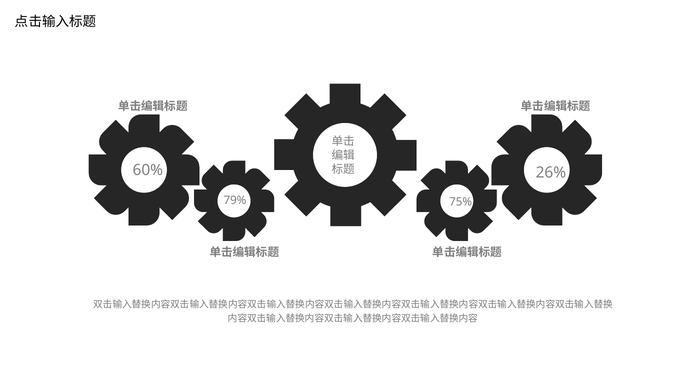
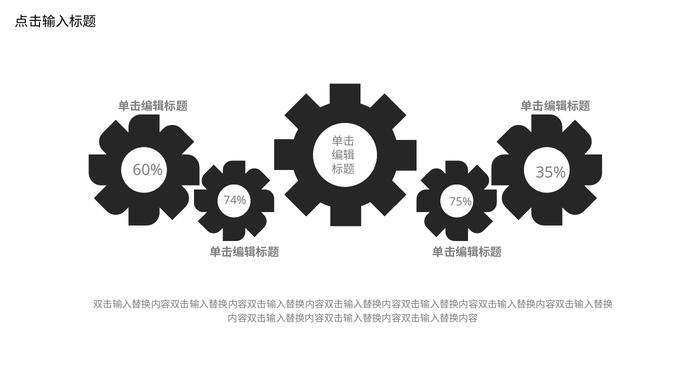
26%: 26% -> 35%
79%: 79% -> 74%
